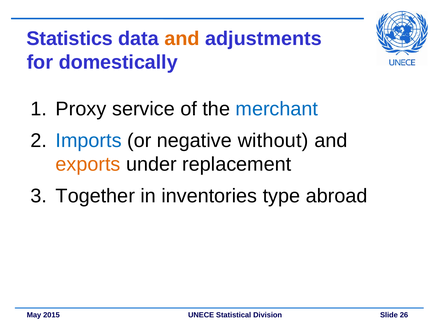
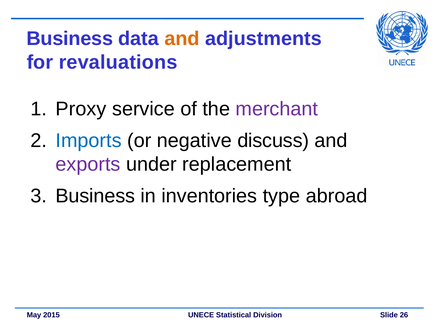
Statistics at (70, 39): Statistics -> Business
domestically: domestically -> revaluations
merchant colour: blue -> purple
without: without -> discuss
exports colour: orange -> purple
Together at (95, 196): Together -> Business
